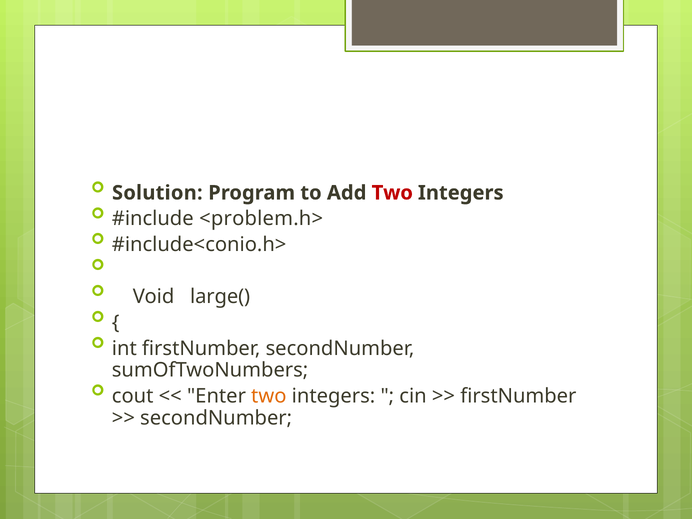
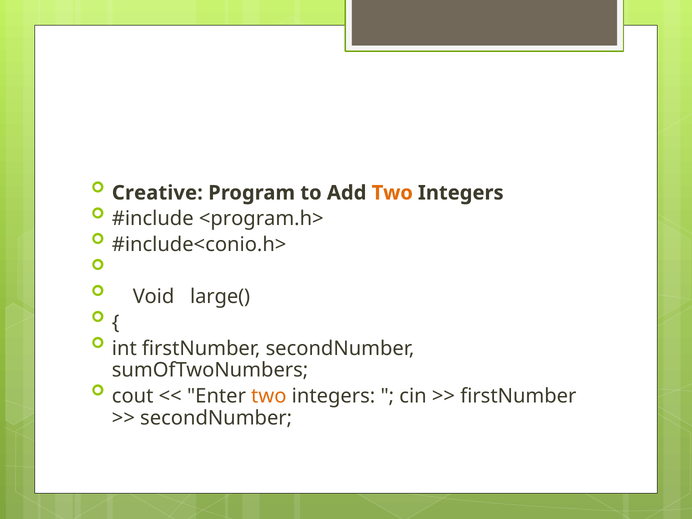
Solution: Solution -> Creative
Two at (392, 193) colour: red -> orange
<problem.h>: <problem.h> -> <program.h>
